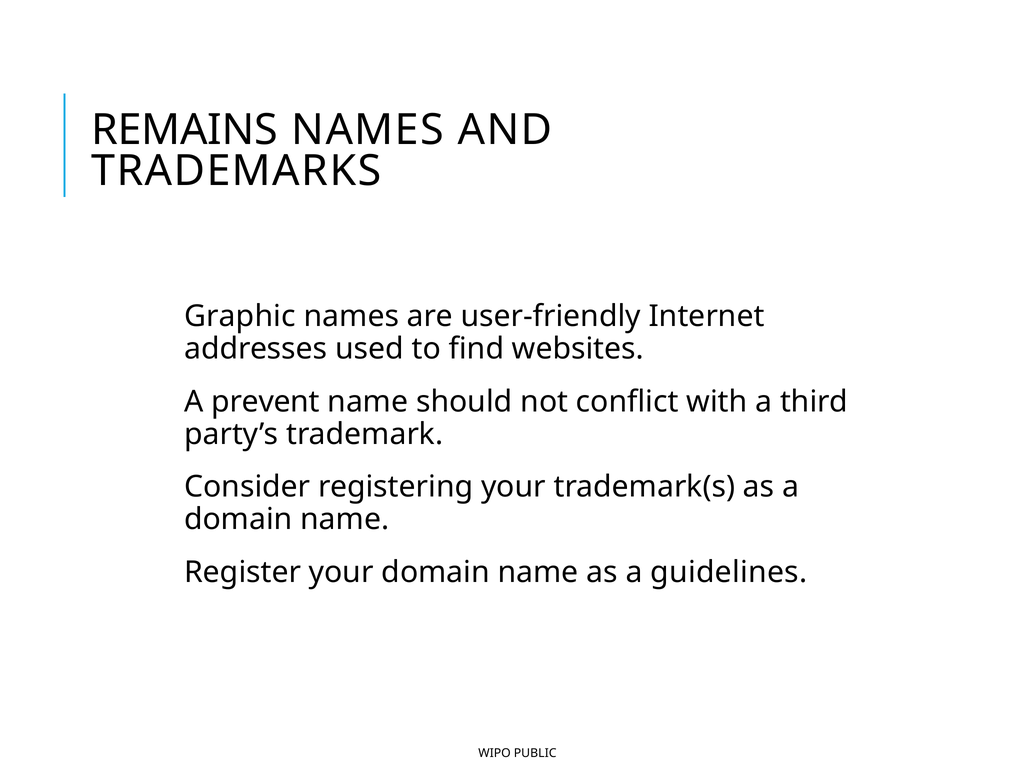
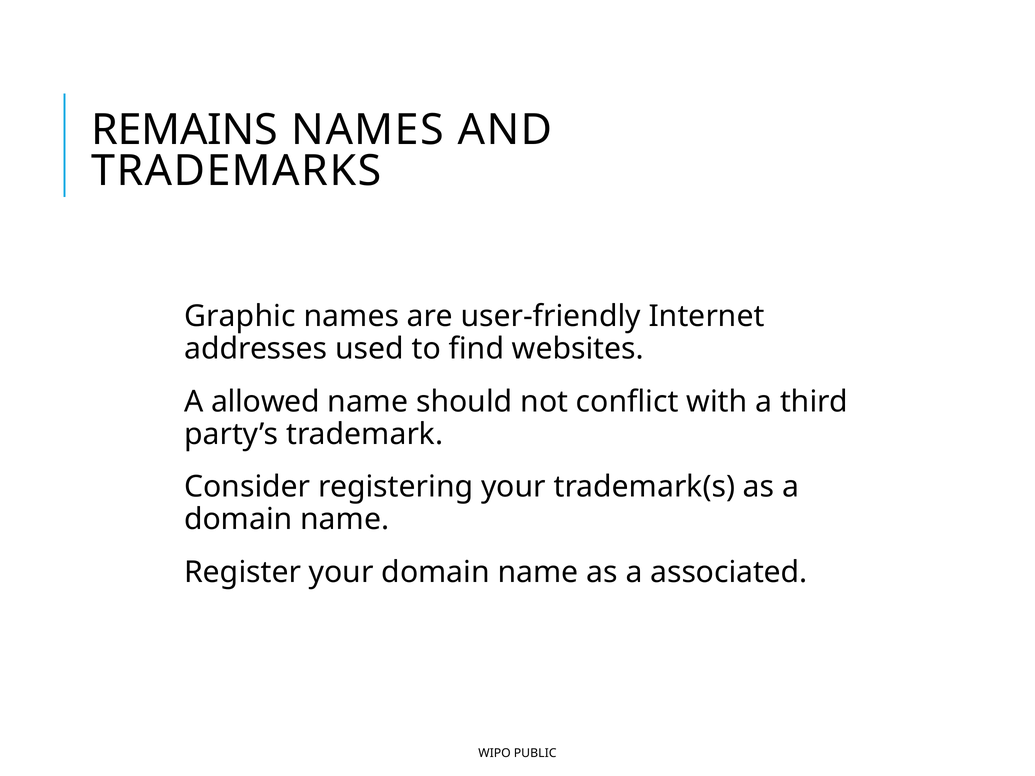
prevent: prevent -> allowed
guidelines: guidelines -> associated
